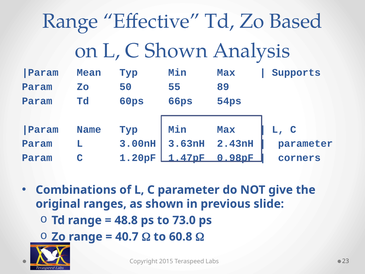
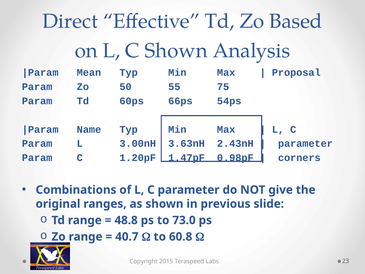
Range at (70, 21): Range -> Direct
Supports: Supports -> Proposal
89: 89 -> 75
